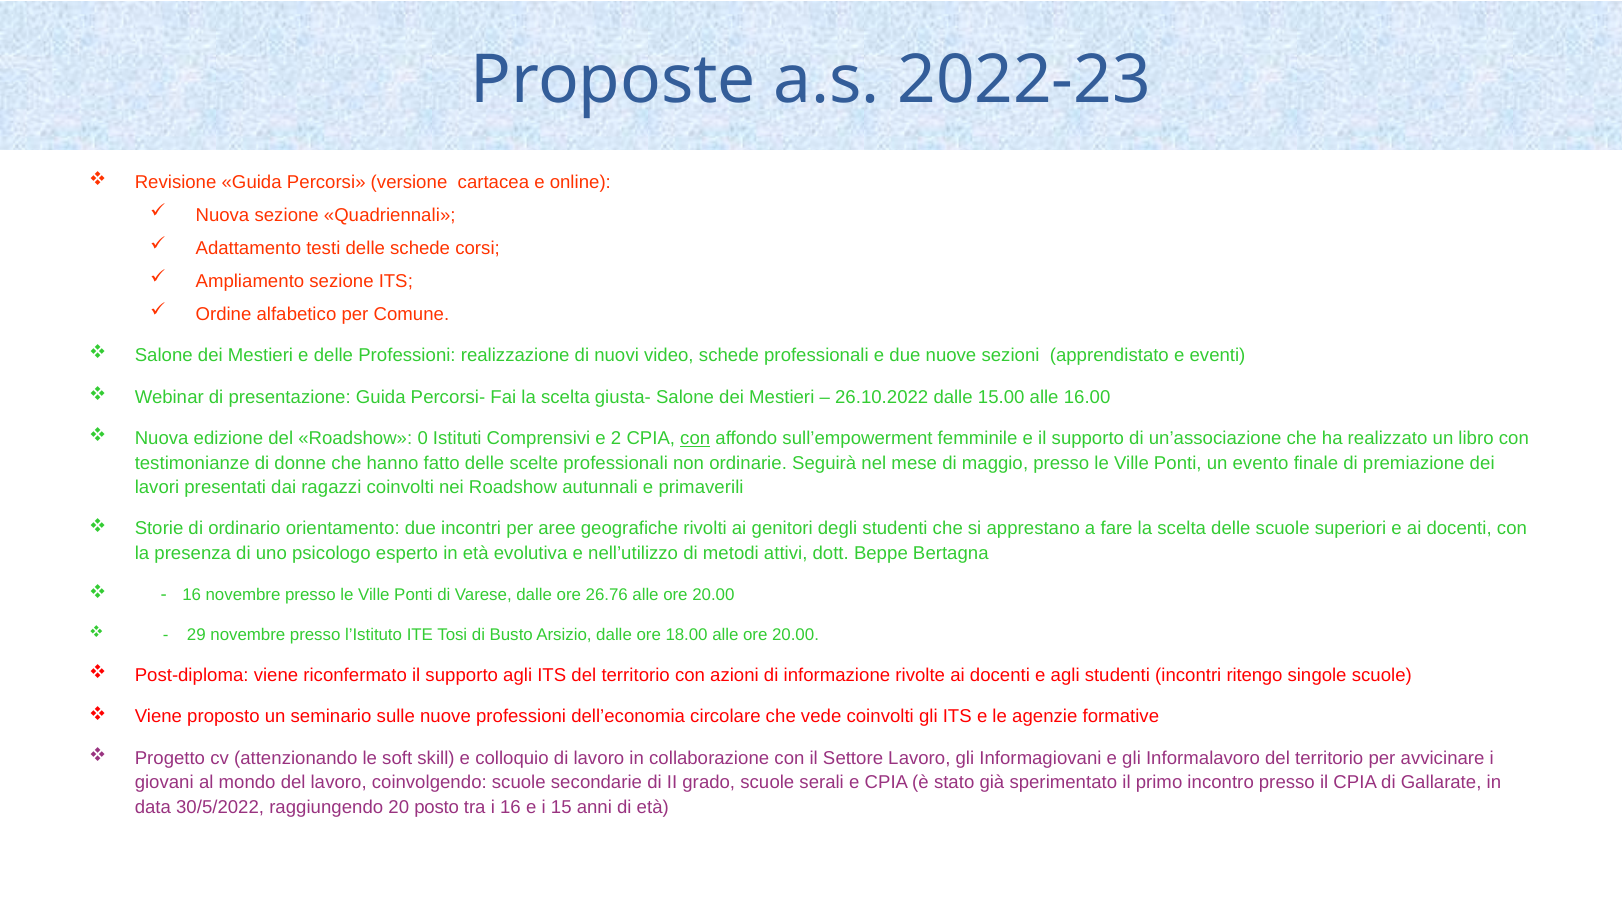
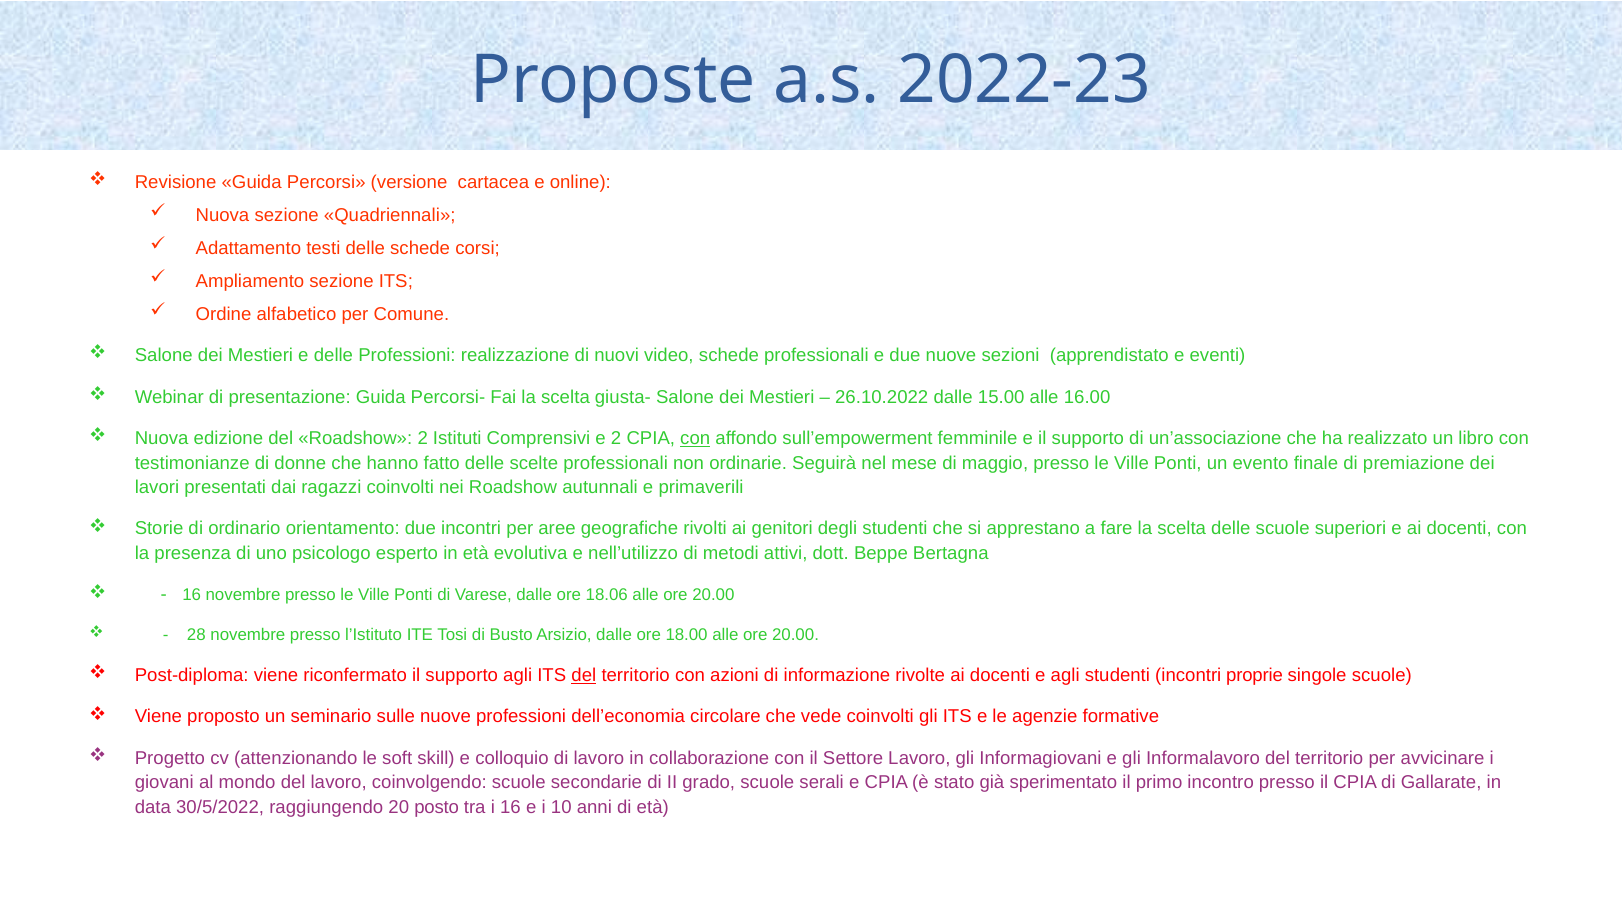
Roadshow 0: 0 -> 2
26.76: 26.76 -> 18.06
29: 29 -> 28
del at (584, 676) underline: none -> present
ritengo: ritengo -> proprie
15: 15 -> 10
